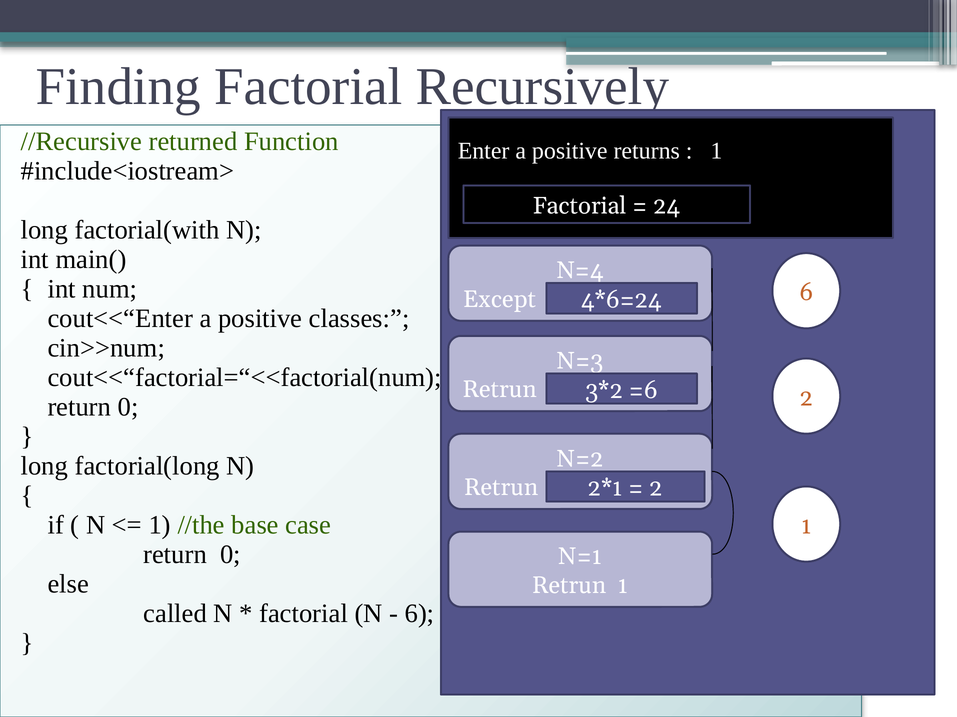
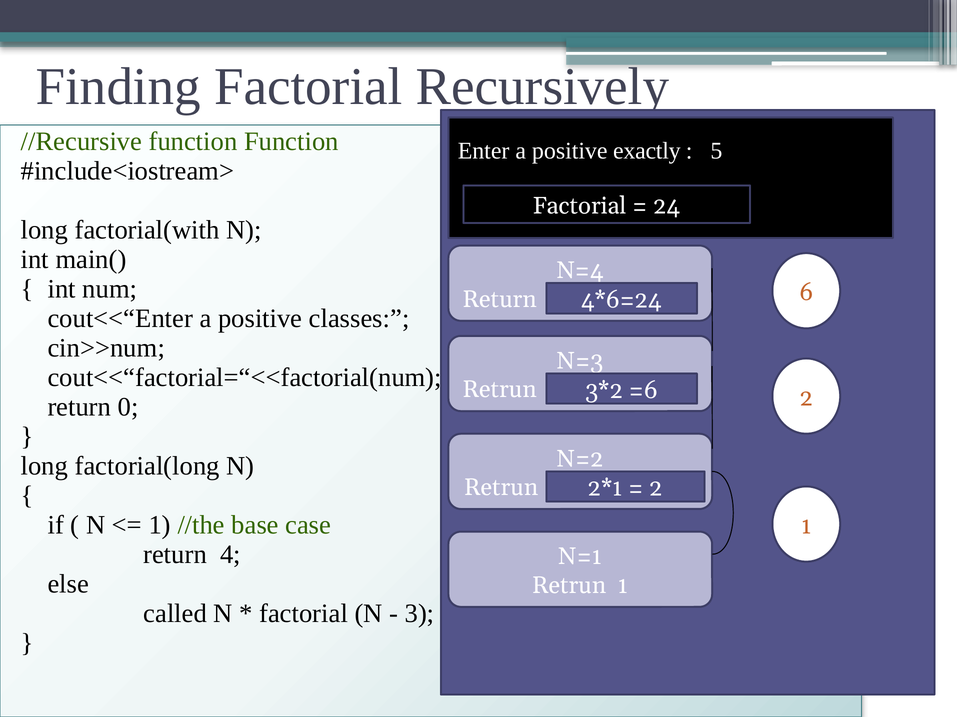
//Recursive returned: returned -> function
returns: returns -> exactly
1 at (716, 151): 1 -> 5
Except at (500, 299): Except -> Return
0 at (230, 555): 0 -> 4
6 at (420, 614): 6 -> 3
